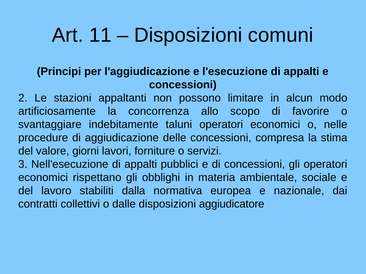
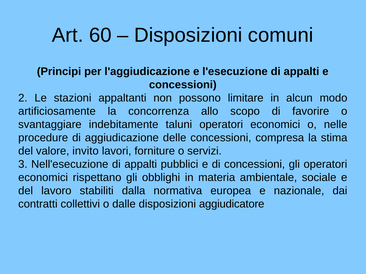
11: 11 -> 60
giorni: giorni -> invito
